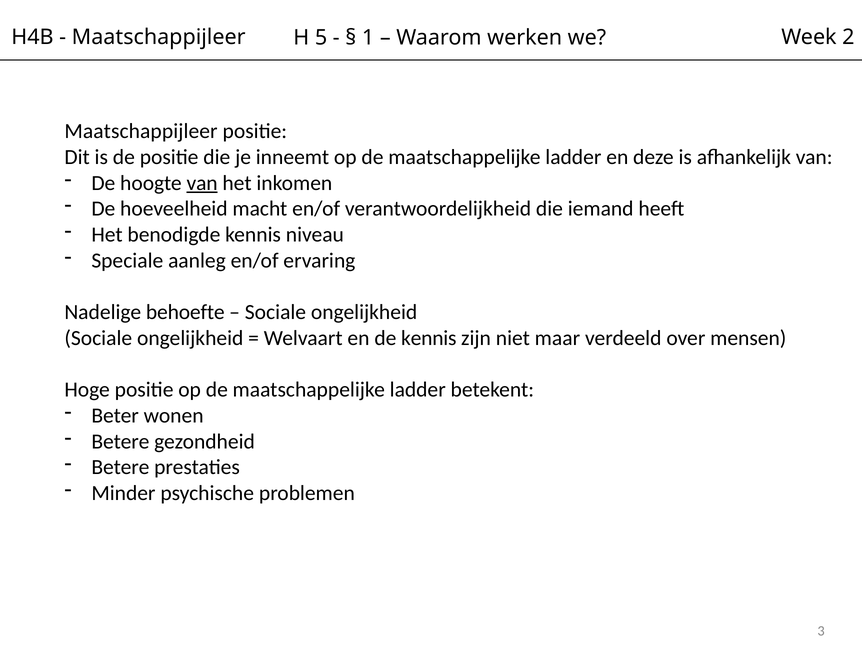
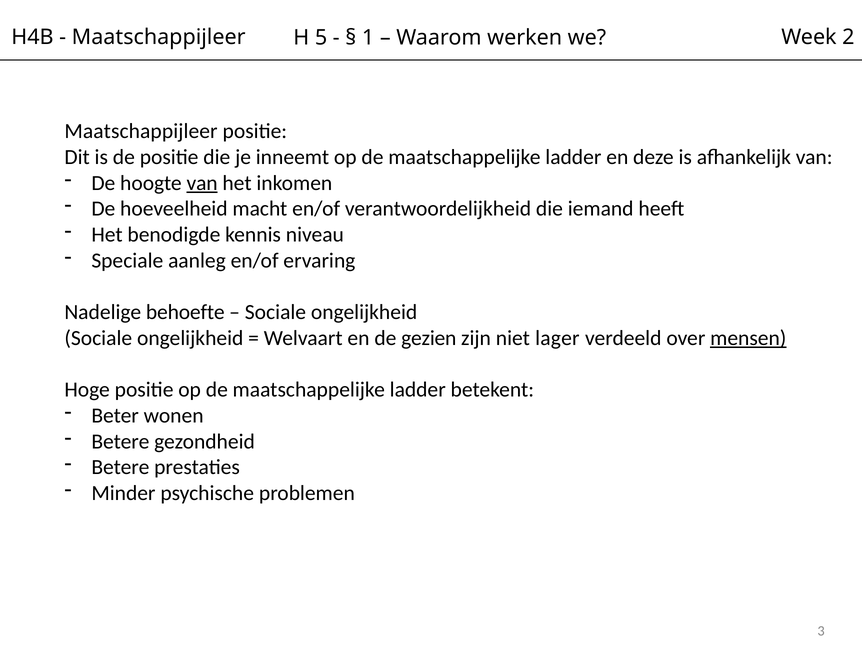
de kennis: kennis -> gezien
maar: maar -> lager
mensen underline: none -> present
